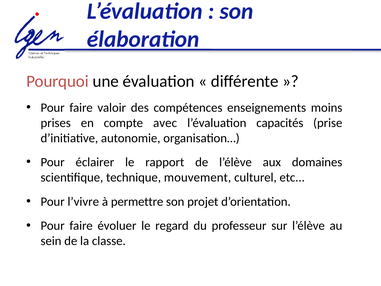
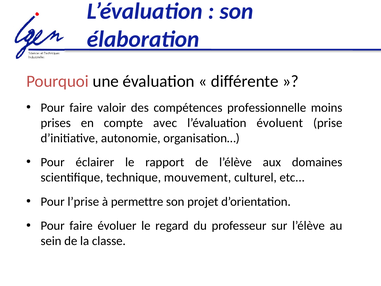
enseignements: enseignements -> professionnelle
capacités: capacités -> évoluent
l’vivre: l’vivre -> l’prise
